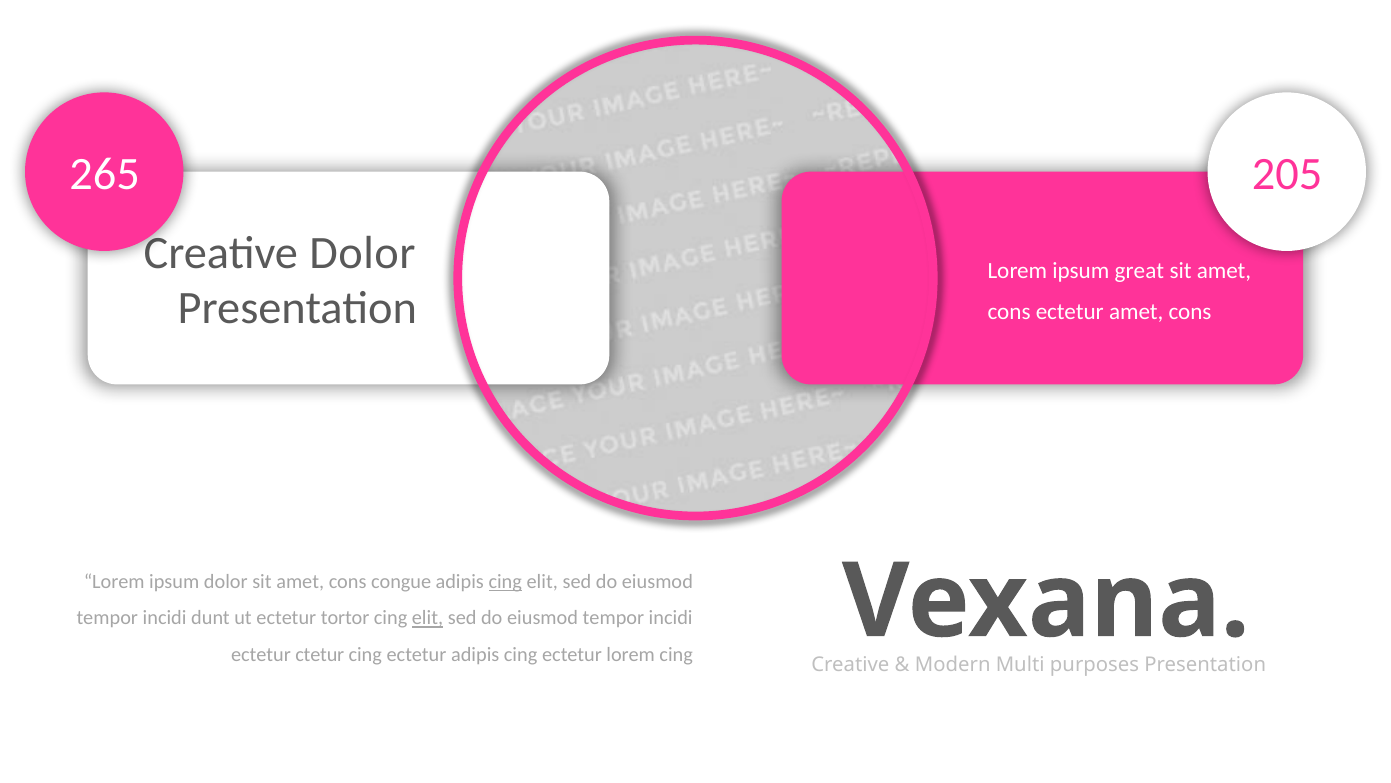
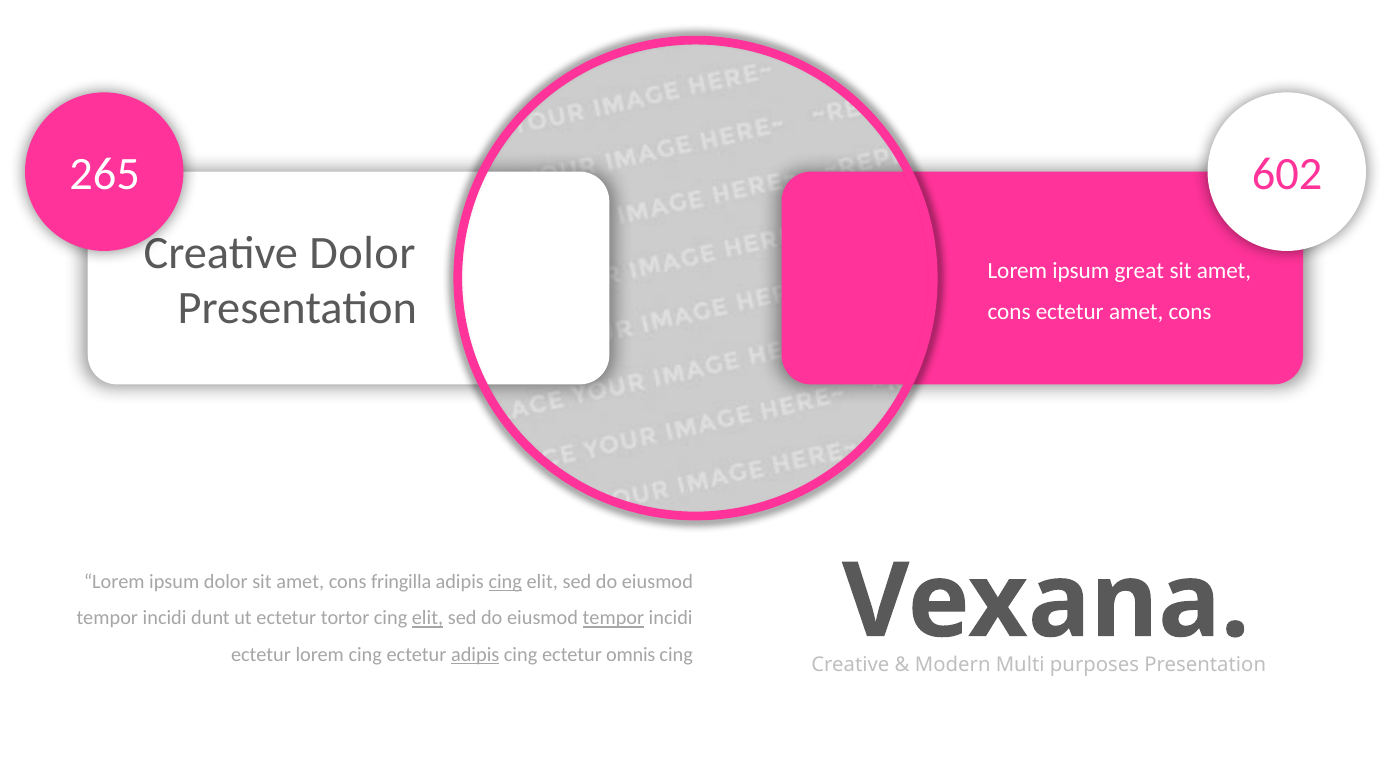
205: 205 -> 602
congue: congue -> fringilla
tempor at (613, 618) underline: none -> present
ectetur ctetur: ctetur -> lorem
adipis at (475, 654) underline: none -> present
ectetur lorem: lorem -> omnis
